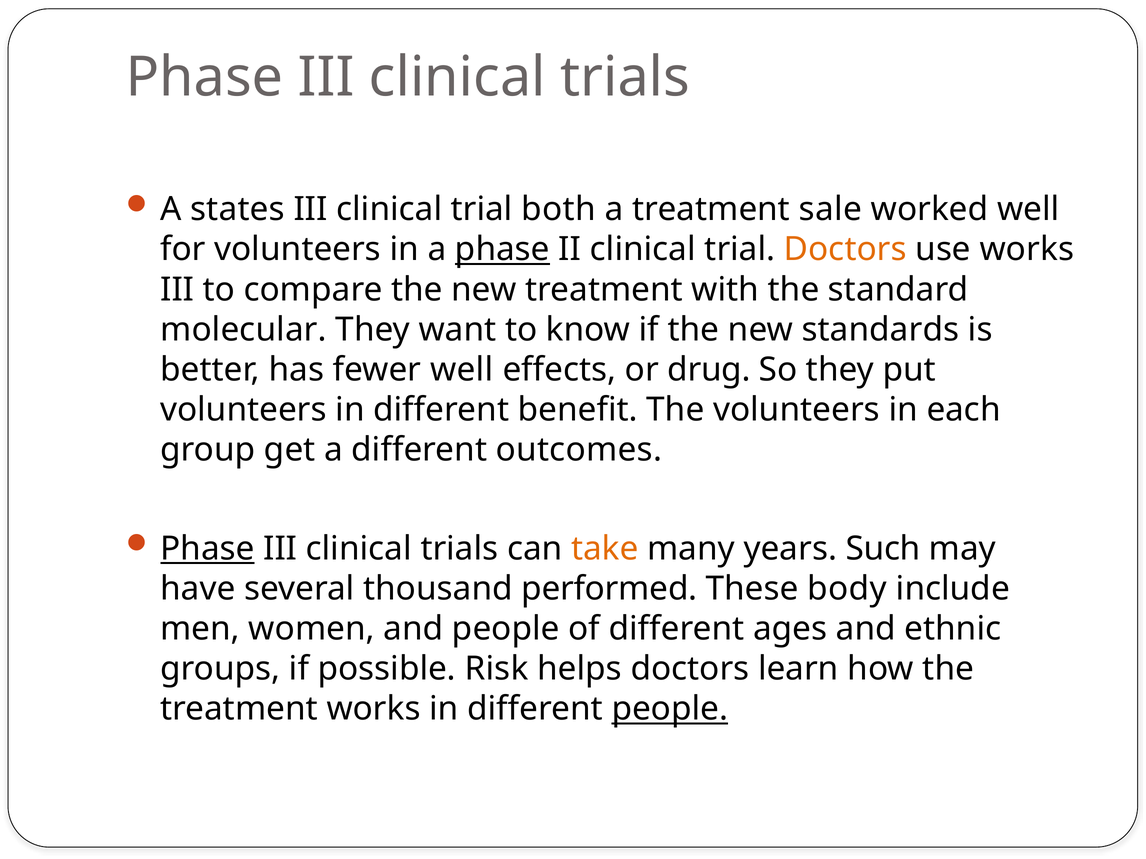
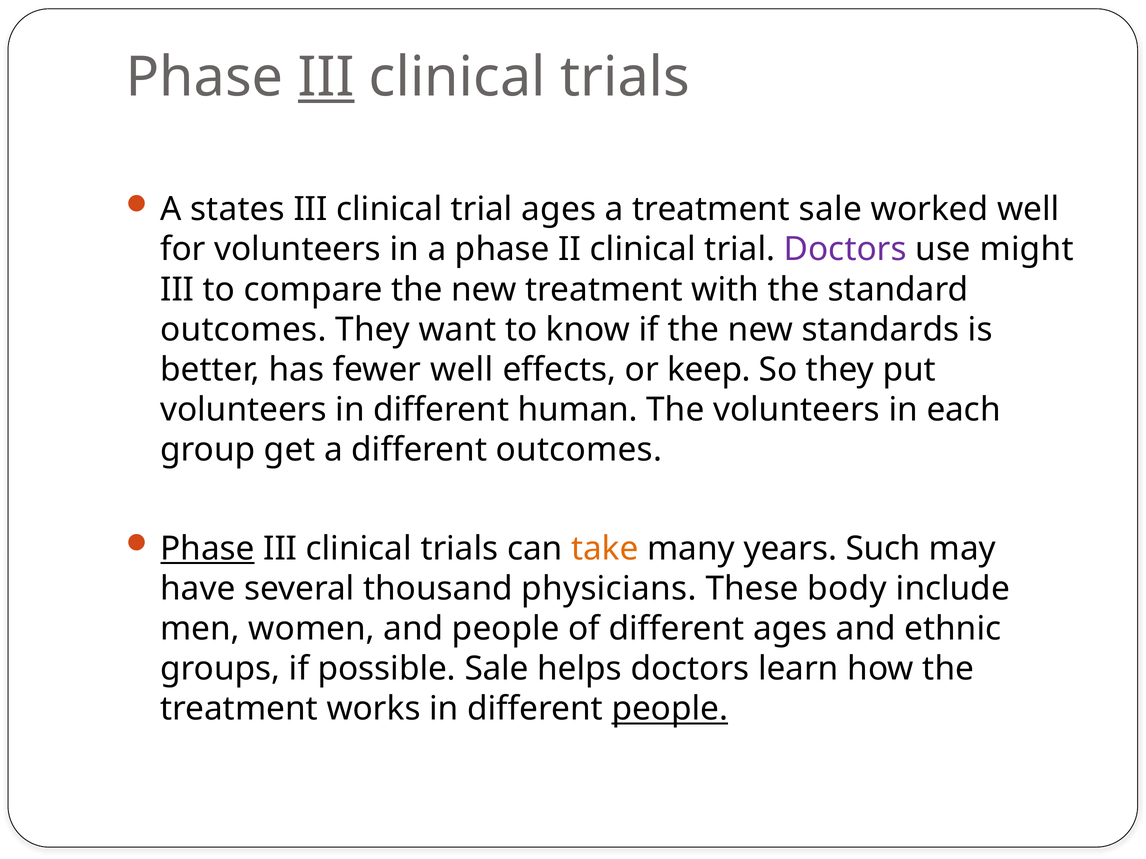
III at (326, 77) underline: none -> present
trial both: both -> ages
phase at (502, 250) underline: present -> none
Doctors at (845, 250) colour: orange -> purple
use works: works -> might
molecular at (243, 330): molecular -> outcomes
drug: drug -> keep
benefit: benefit -> human
performed: performed -> physicians
possible Risk: Risk -> Sale
